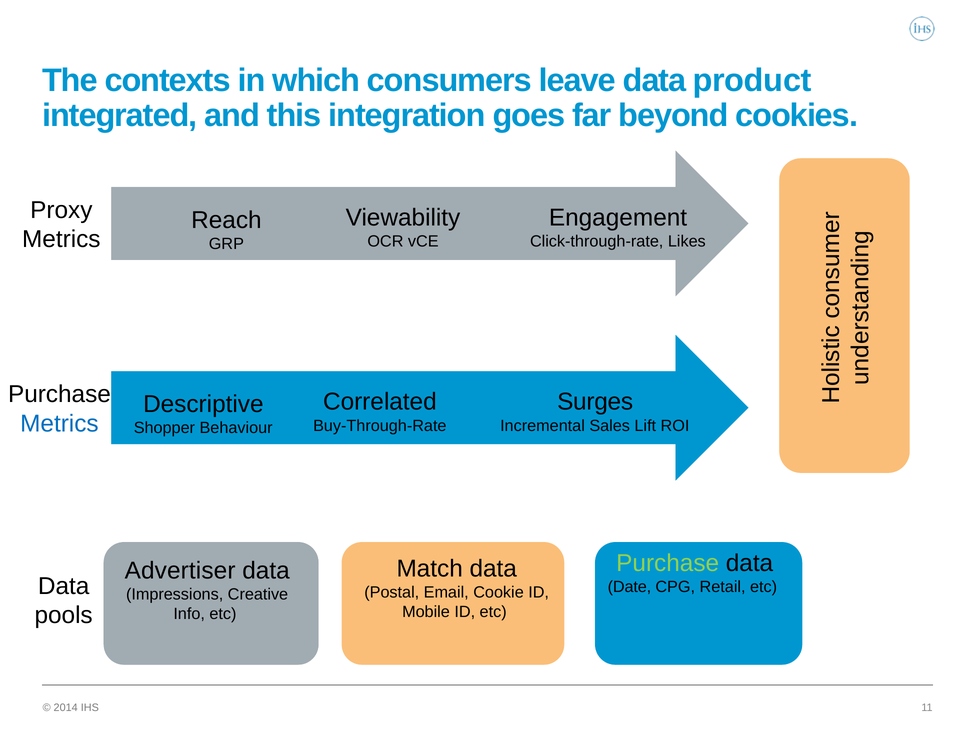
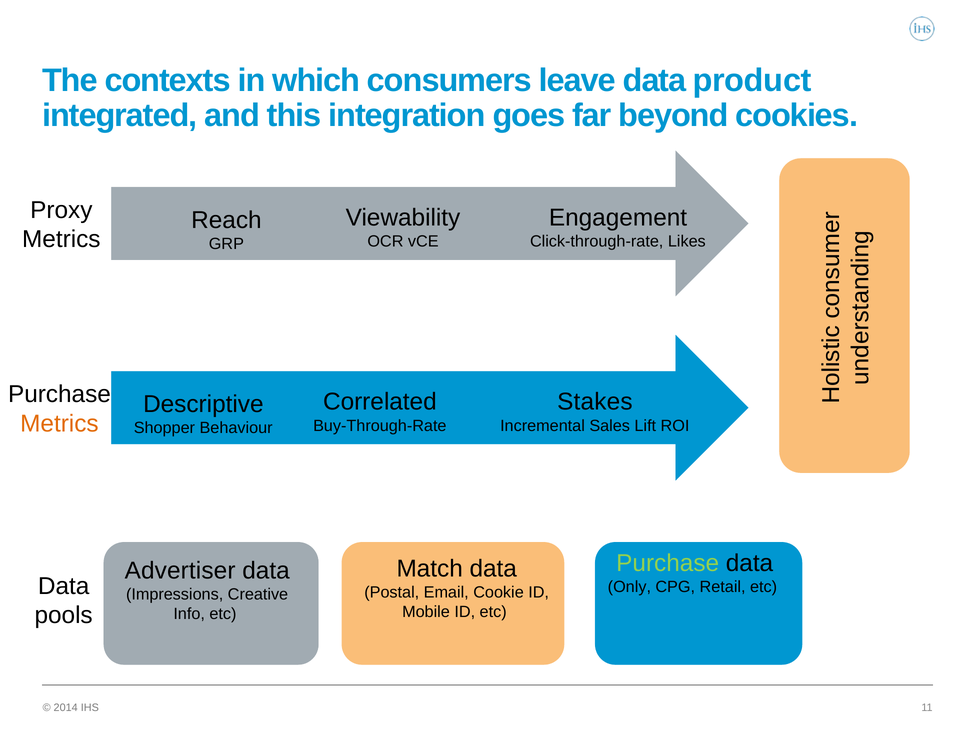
Surges: Surges -> Stakes
Metrics at (59, 424) colour: blue -> orange
Date: Date -> Only
